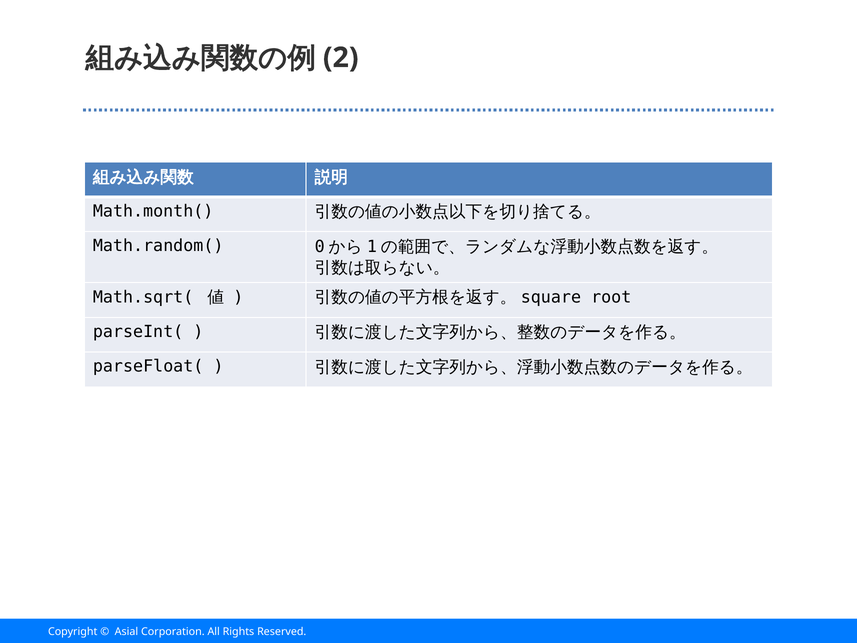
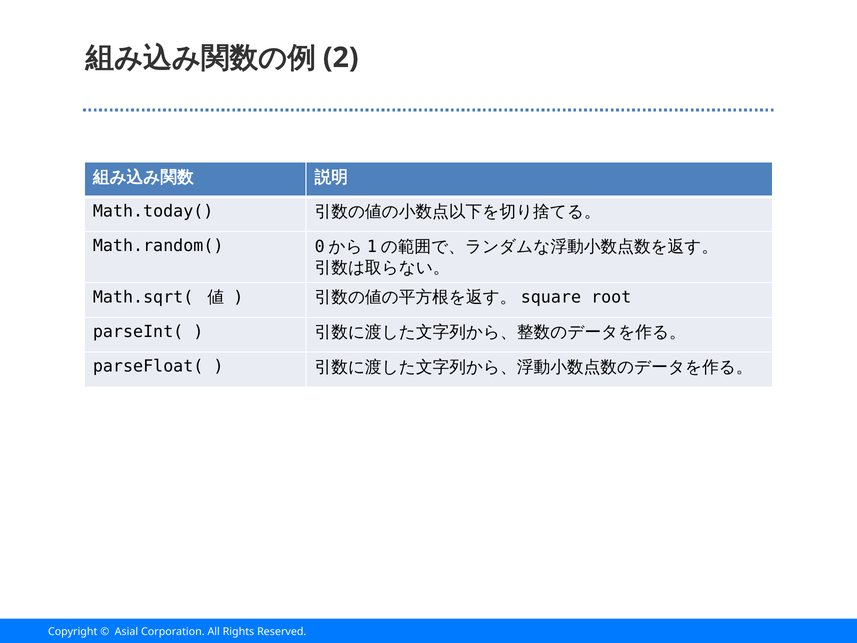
Math.month(: Math.month( -> Math.today(
